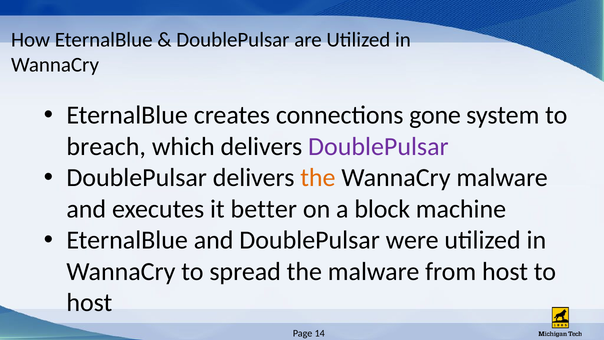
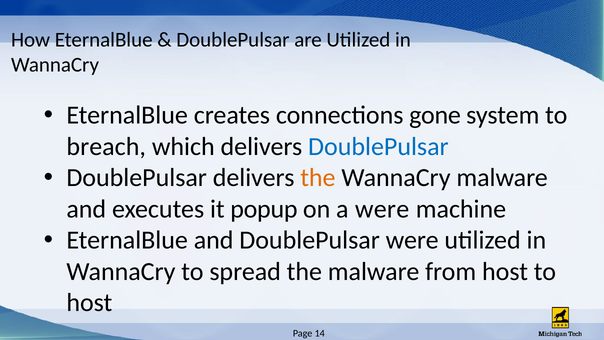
DoublePulsar at (378, 146) colour: purple -> blue
better: better -> popup
a block: block -> were
